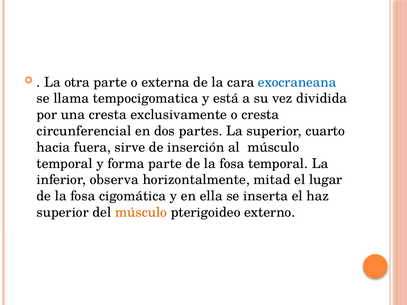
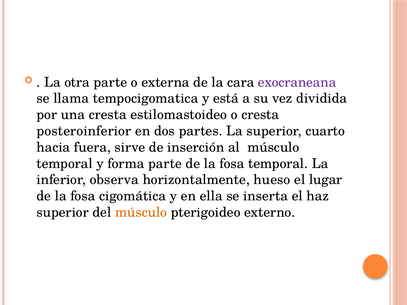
exocraneana colour: blue -> purple
exclusivamente: exclusivamente -> estilomastoideo
circunferencial: circunferencial -> posteroinferior
mitad: mitad -> hueso
